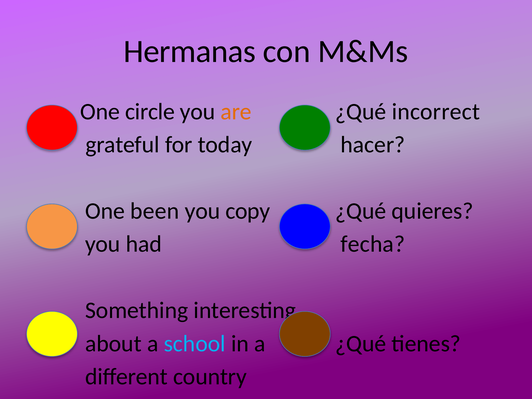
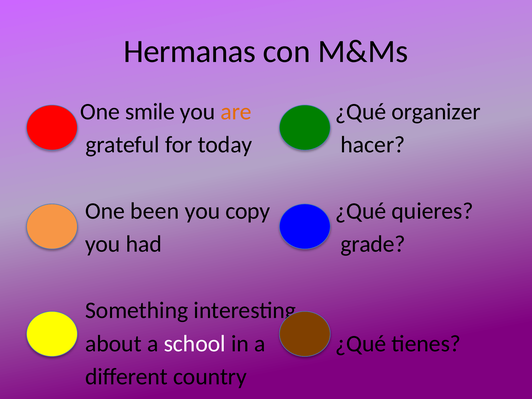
circle: circle -> smile
incorrect: incorrect -> organizer
fecha: fecha -> grade
school colour: light blue -> white
